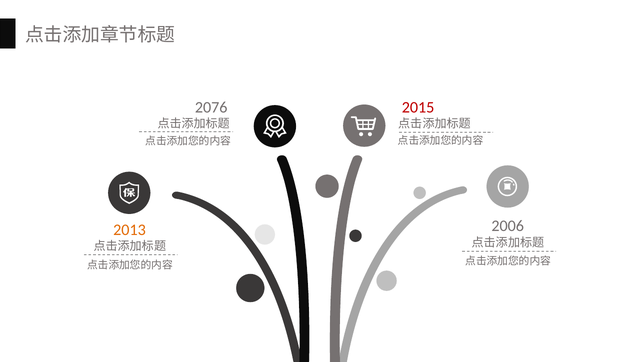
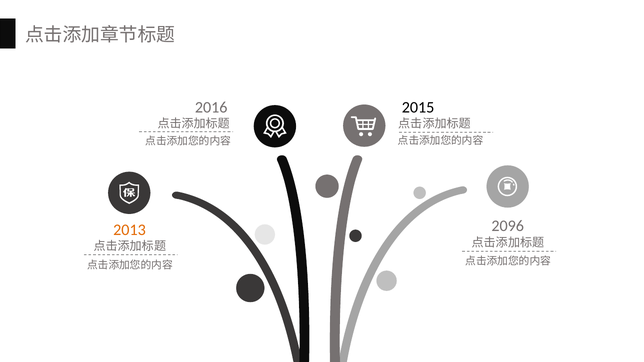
2076: 2076 -> 2016
2015 colour: red -> black
2006: 2006 -> 2096
